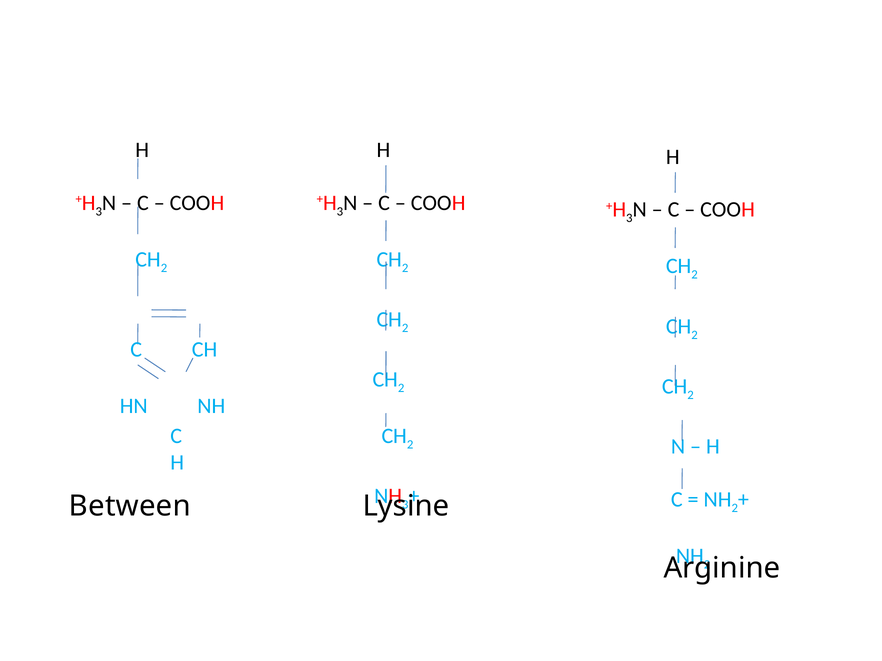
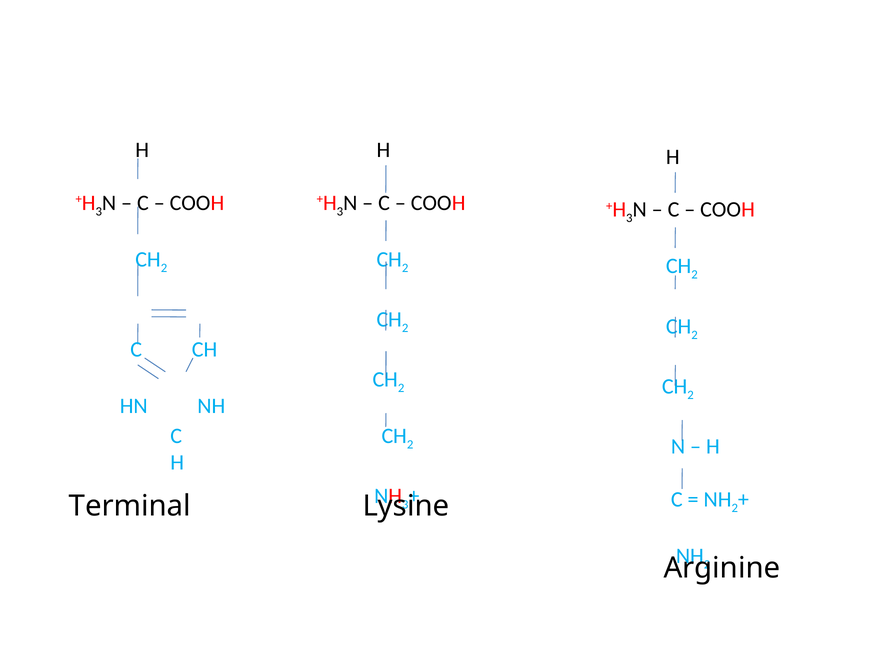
Between: Between -> Terminal
